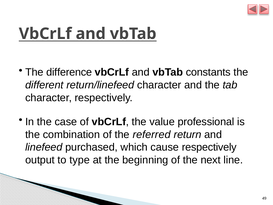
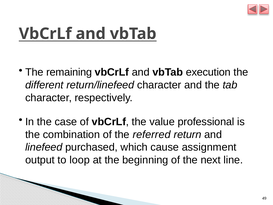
difference: difference -> remaining
constants: constants -> execution
cause respectively: respectively -> assignment
type: type -> loop
